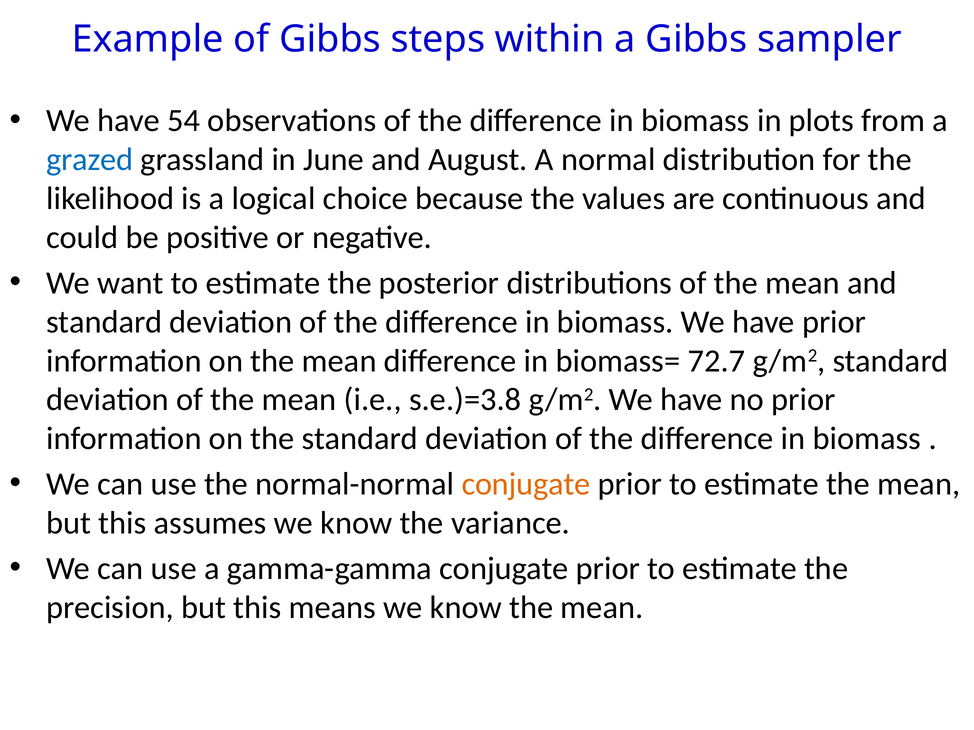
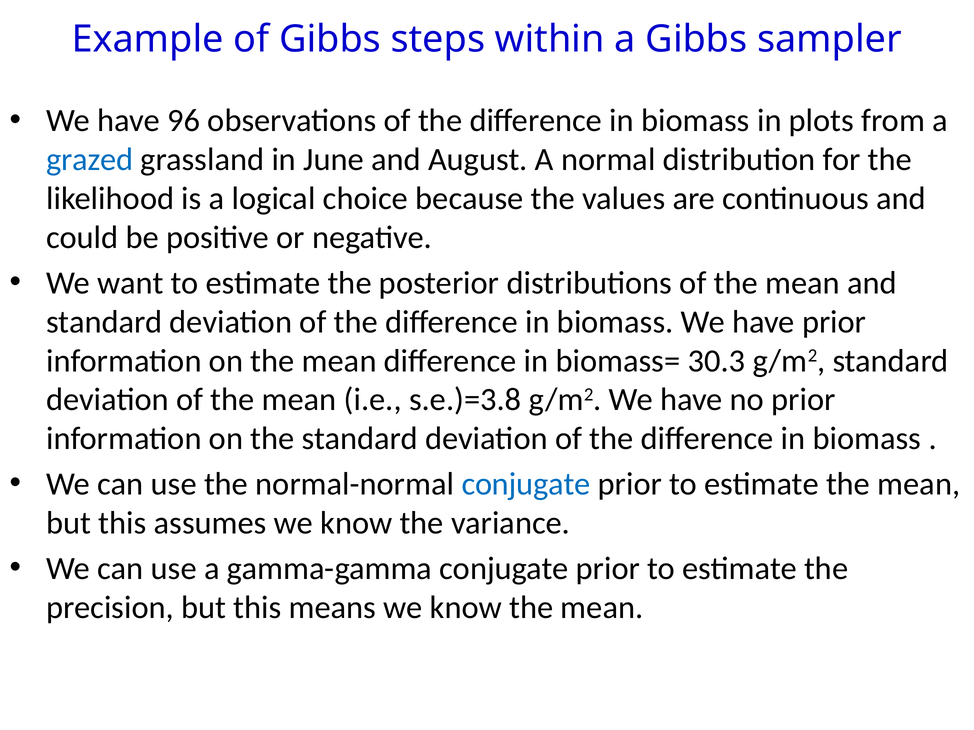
54: 54 -> 96
72.7: 72.7 -> 30.3
conjugate at (526, 484) colour: orange -> blue
